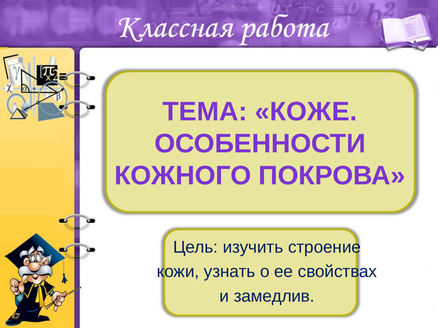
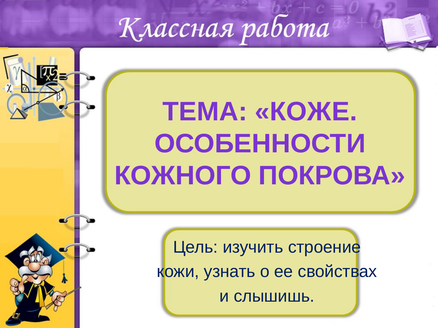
замедлив: замедлив -> слышишь
